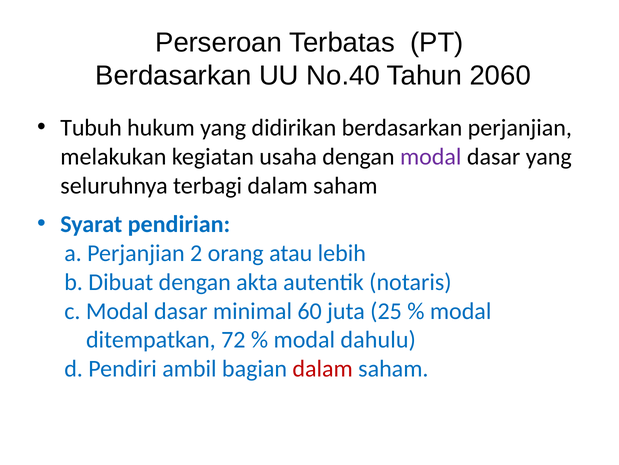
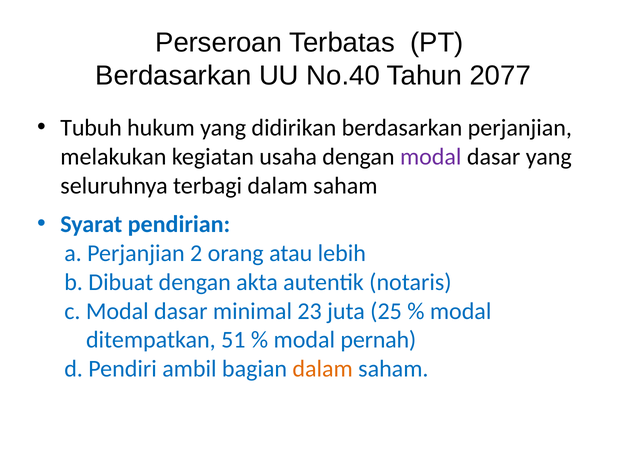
2060: 2060 -> 2077
60: 60 -> 23
72: 72 -> 51
dahulu: dahulu -> pernah
dalam at (323, 368) colour: red -> orange
